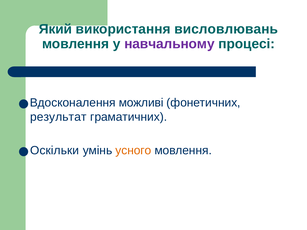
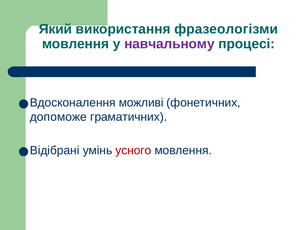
висловлювань: висловлювань -> фразеологізми
результат: результат -> допоможе
Оскільки: Оскільки -> Відібрані
усного colour: orange -> red
